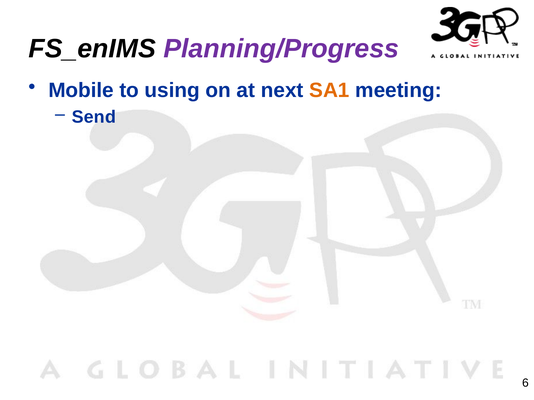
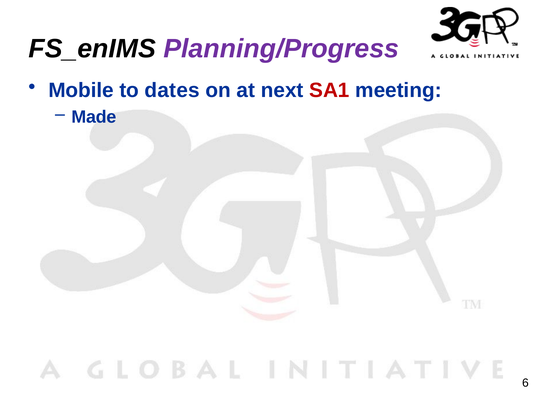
using: using -> dates
SA1 colour: orange -> red
Send: Send -> Made
